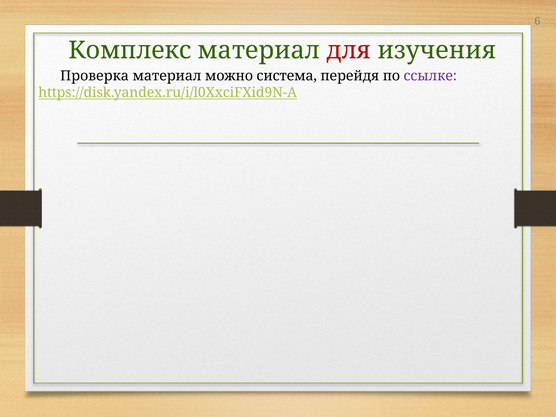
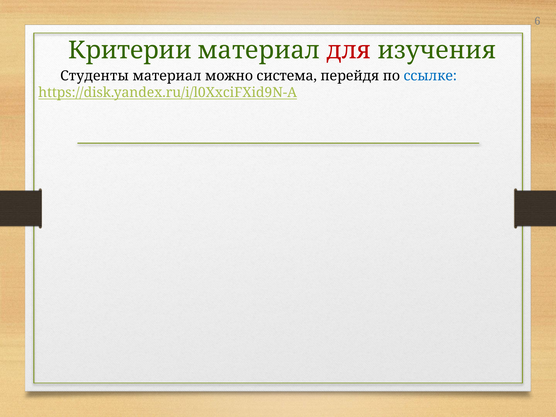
Комплекс: Комплекс -> Критерии
Проверка: Проверка -> Студенты
ссылке colour: purple -> blue
